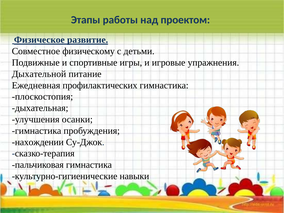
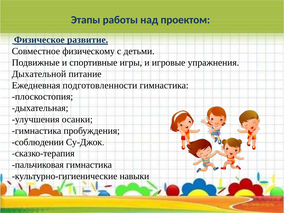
профилактических: профилактических -> подготовленности
нахождении: нахождении -> соблюдении
